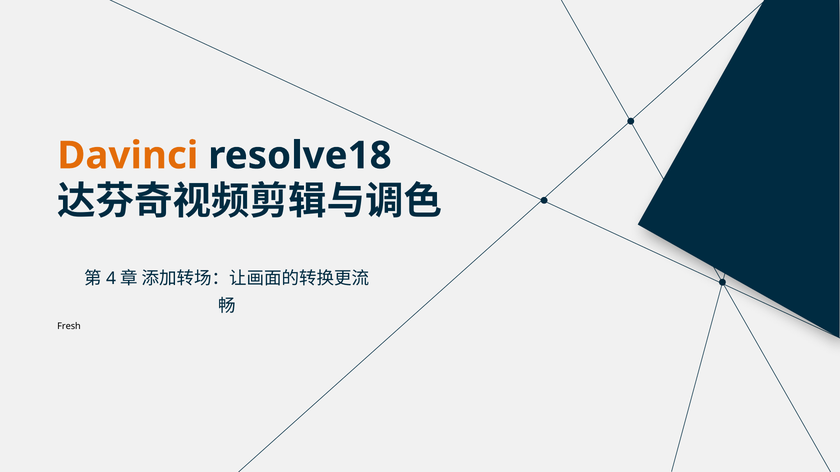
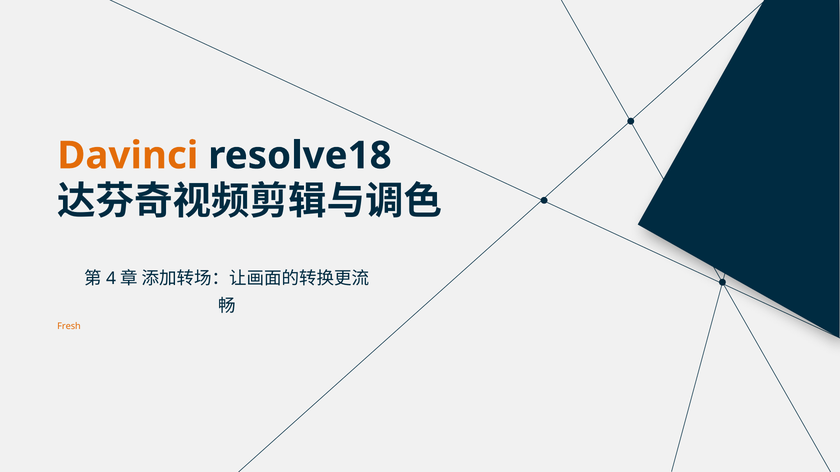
Fresh colour: black -> orange
